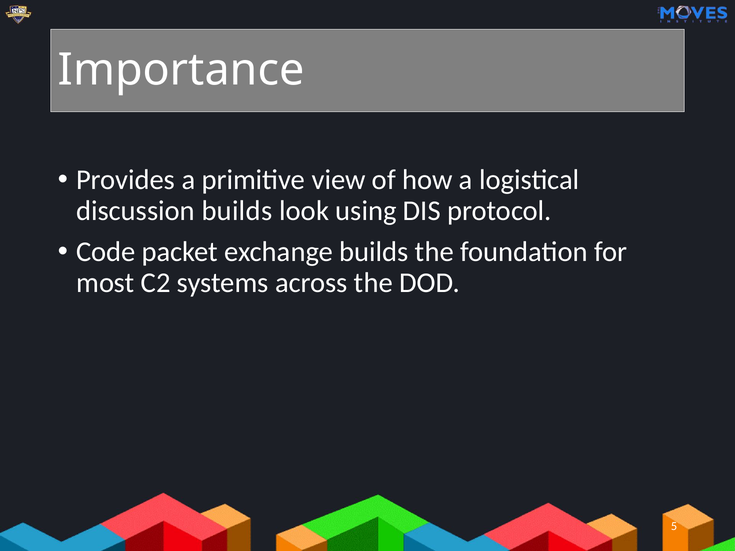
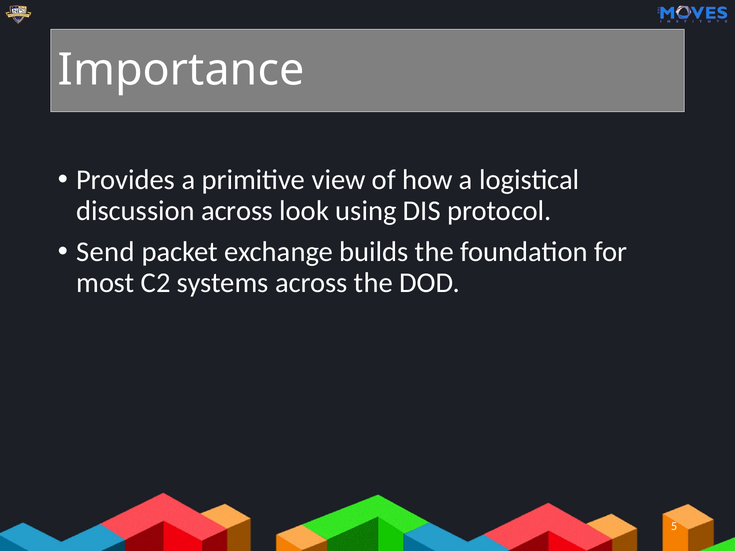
discussion builds: builds -> across
Code: Code -> Send
